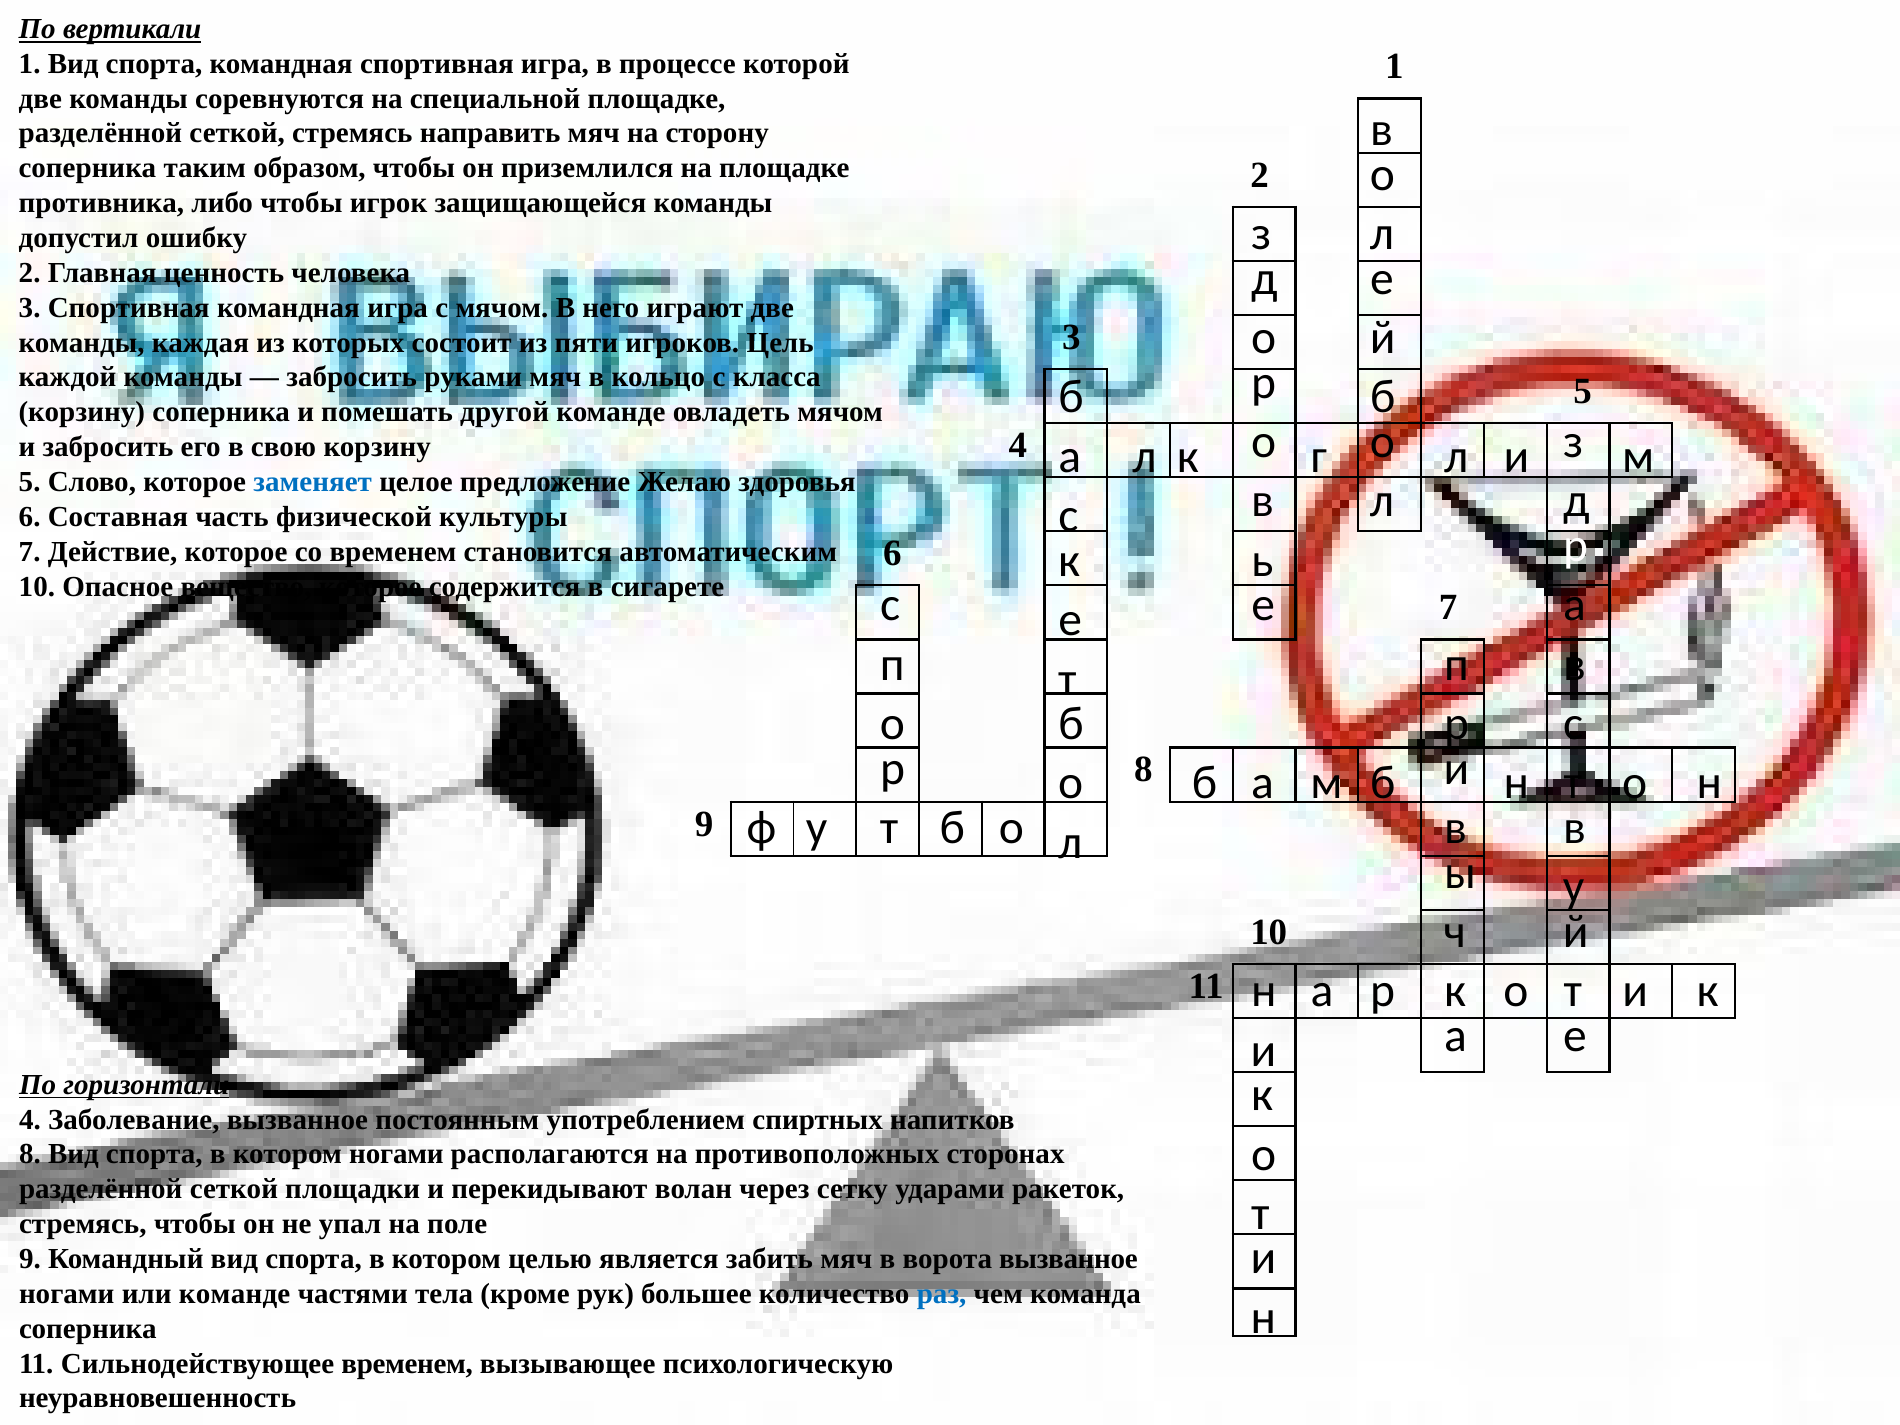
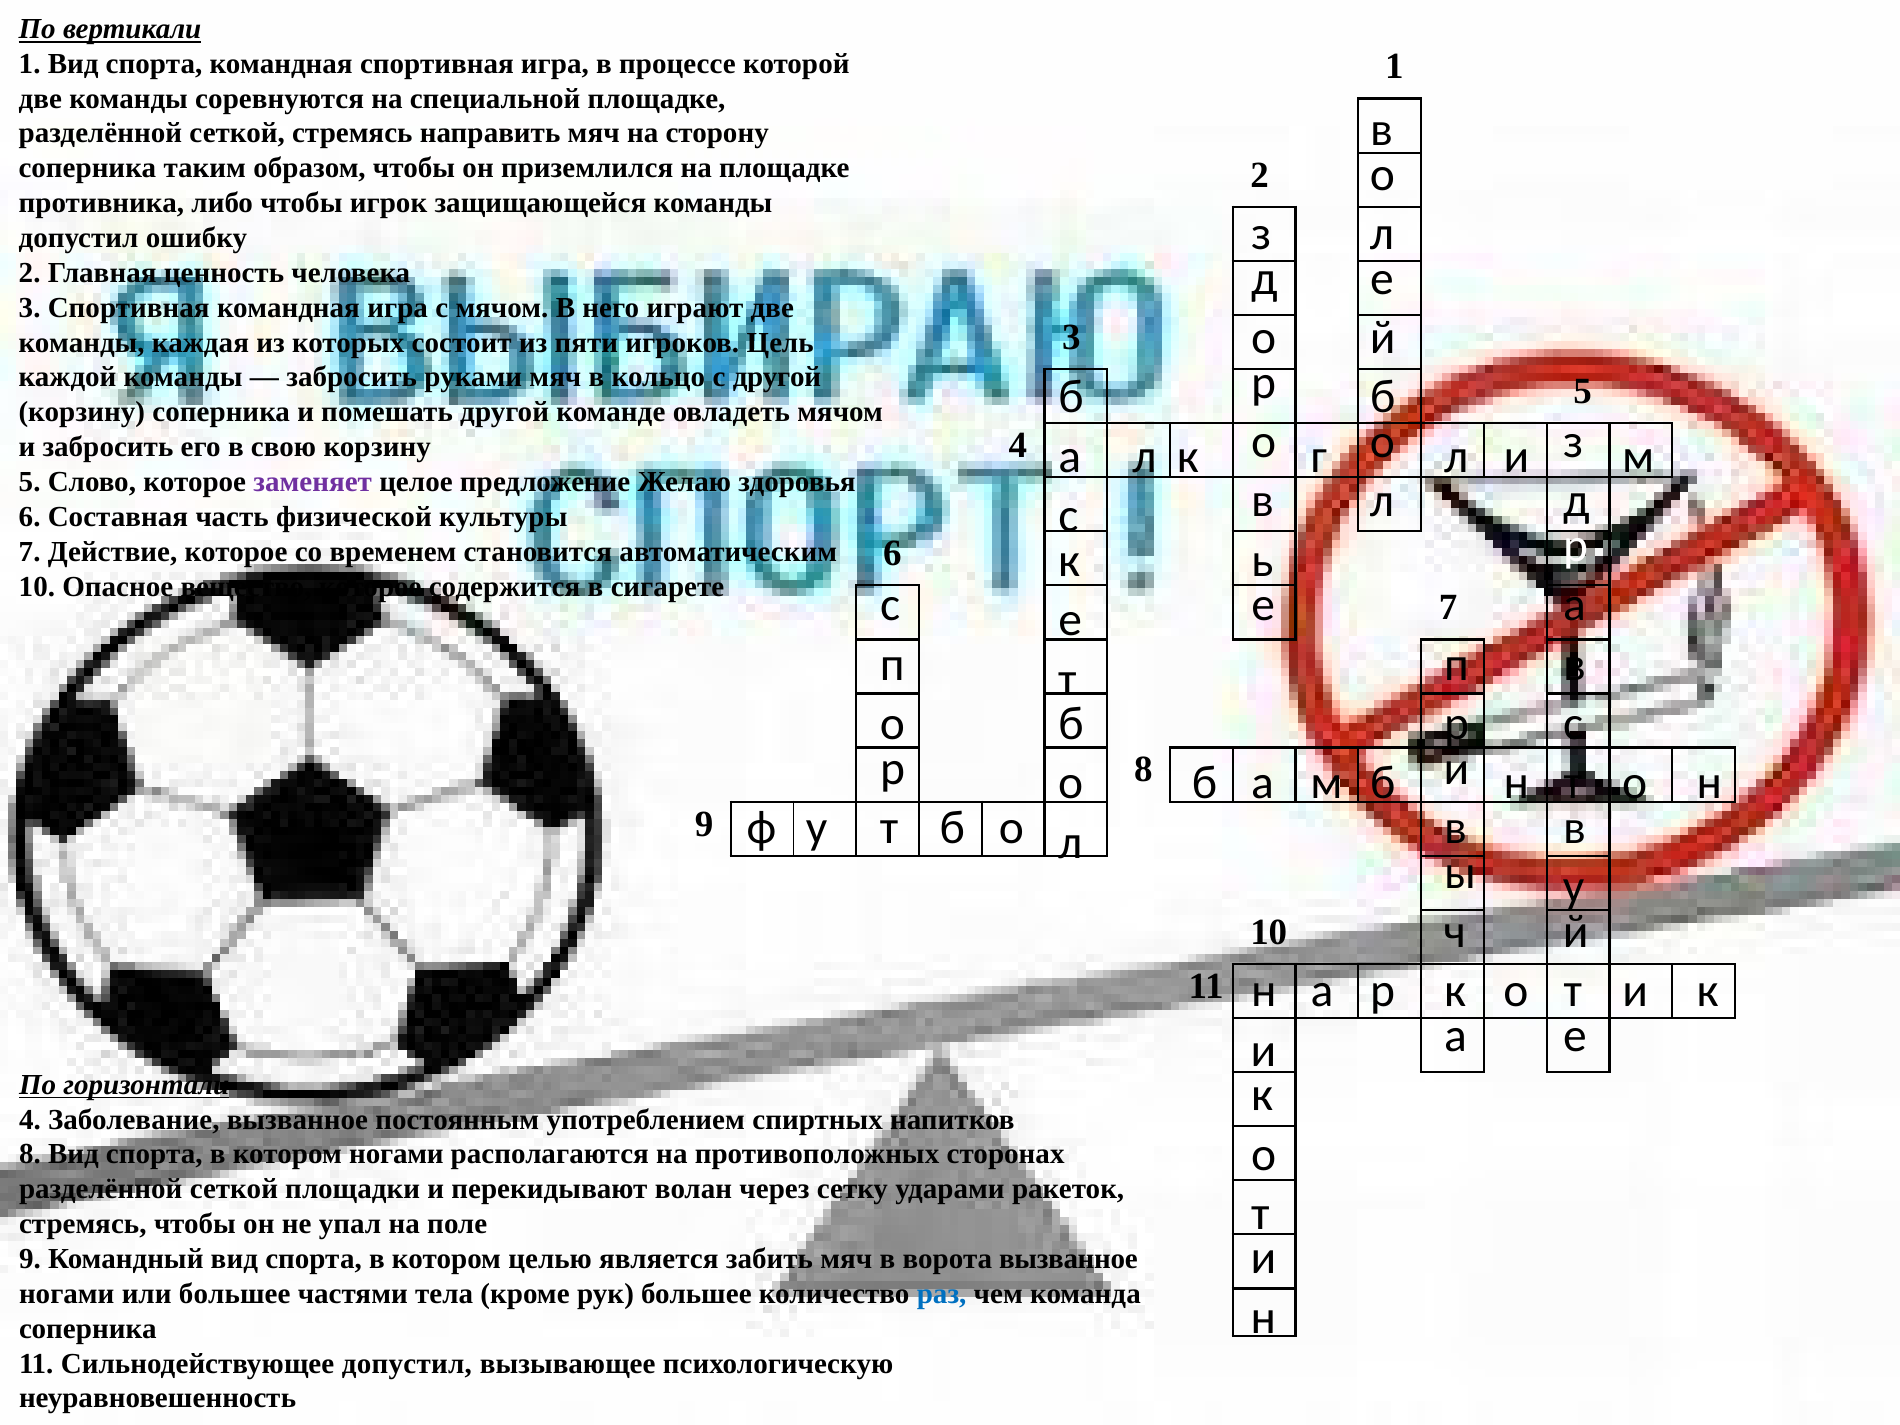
с класса: класса -> другой
заменяет colour: blue -> purple
или команде: команде -> большее
Сильнодействующее временем: временем -> допустил
